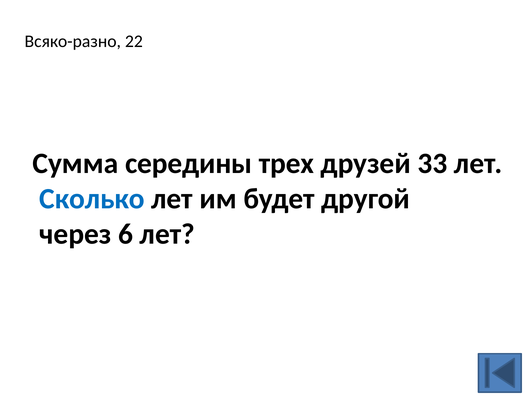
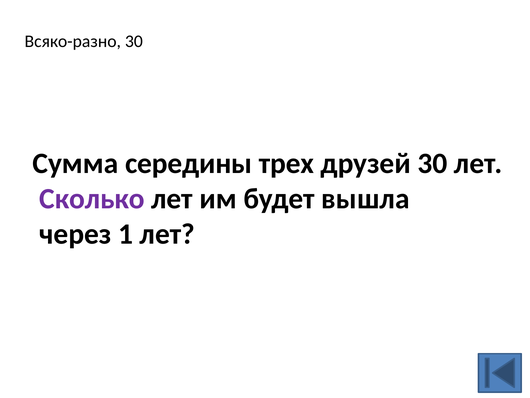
Всяко-разно 22: 22 -> 30
друзей 33: 33 -> 30
Сколько colour: blue -> purple
другой: другой -> вышла
6: 6 -> 1
